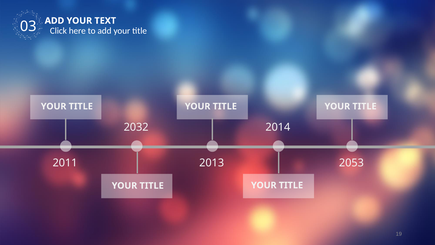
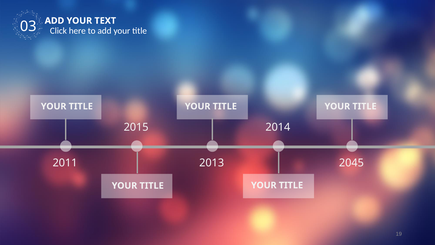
2032: 2032 -> 2015
2053: 2053 -> 2045
